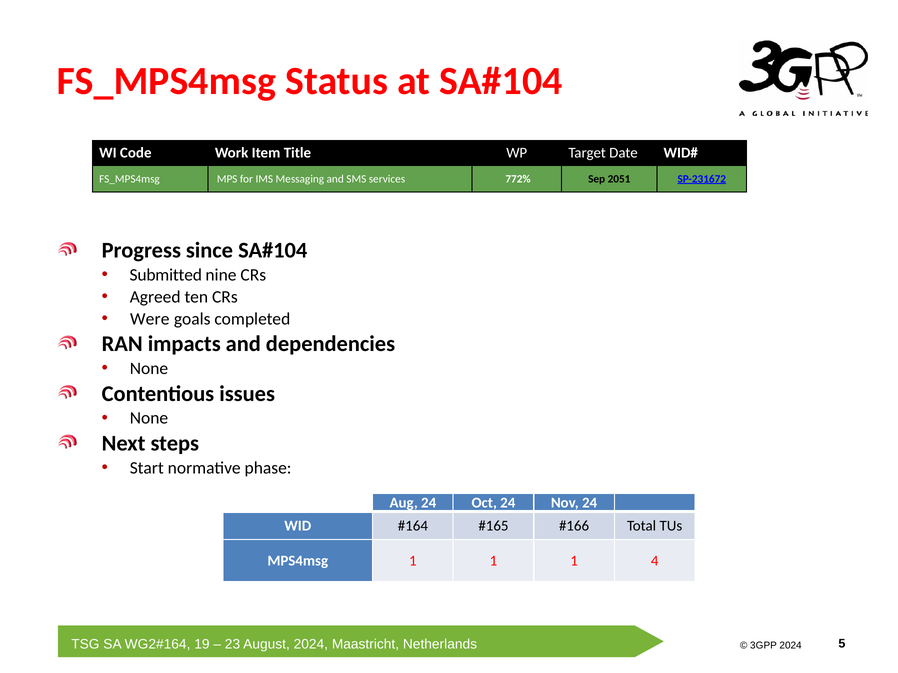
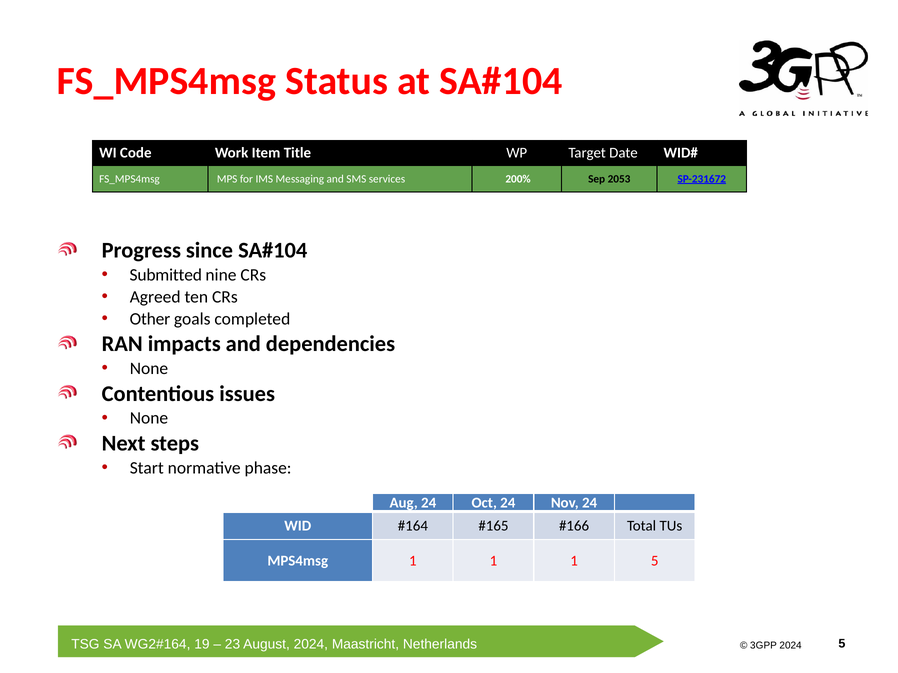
772%: 772% -> 200%
2051: 2051 -> 2053
Were: Were -> Other
1 4: 4 -> 5
